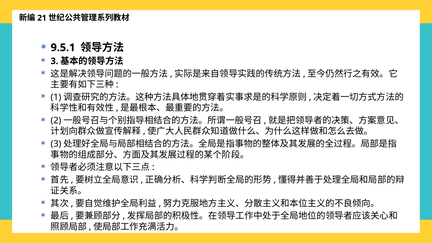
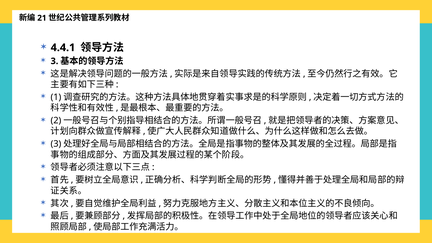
9.5.1: 9.5.1 -> 4.4.1
